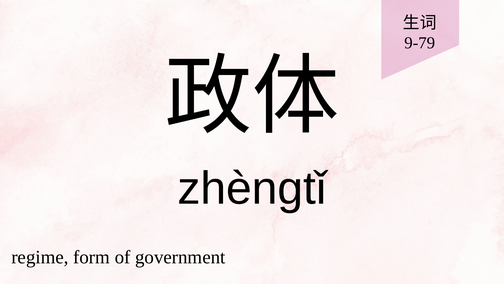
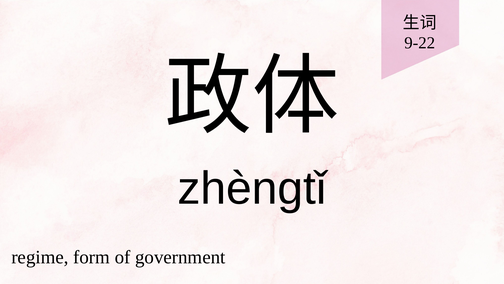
9-79: 9-79 -> 9-22
